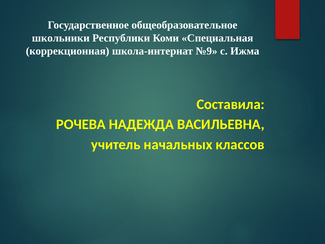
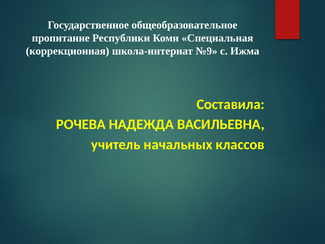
школьники: школьники -> пропитание
